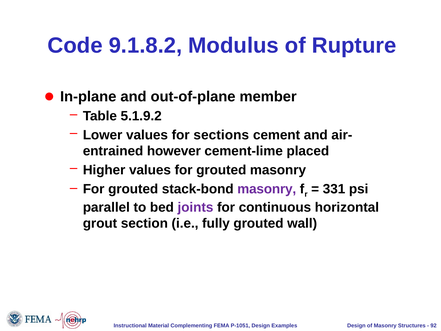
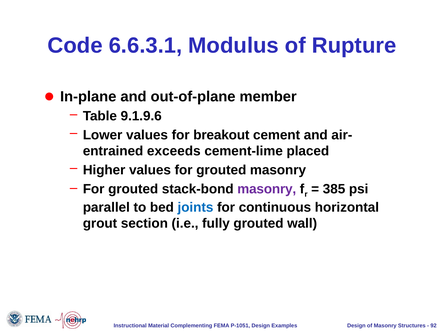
9.1.8.2: 9.1.8.2 -> 6.6.3.1
5.1.9.2: 5.1.9.2 -> 9.1.9.6
sections: sections -> breakout
however: however -> exceeds
331: 331 -> 385
joints colour: purple -> blue
